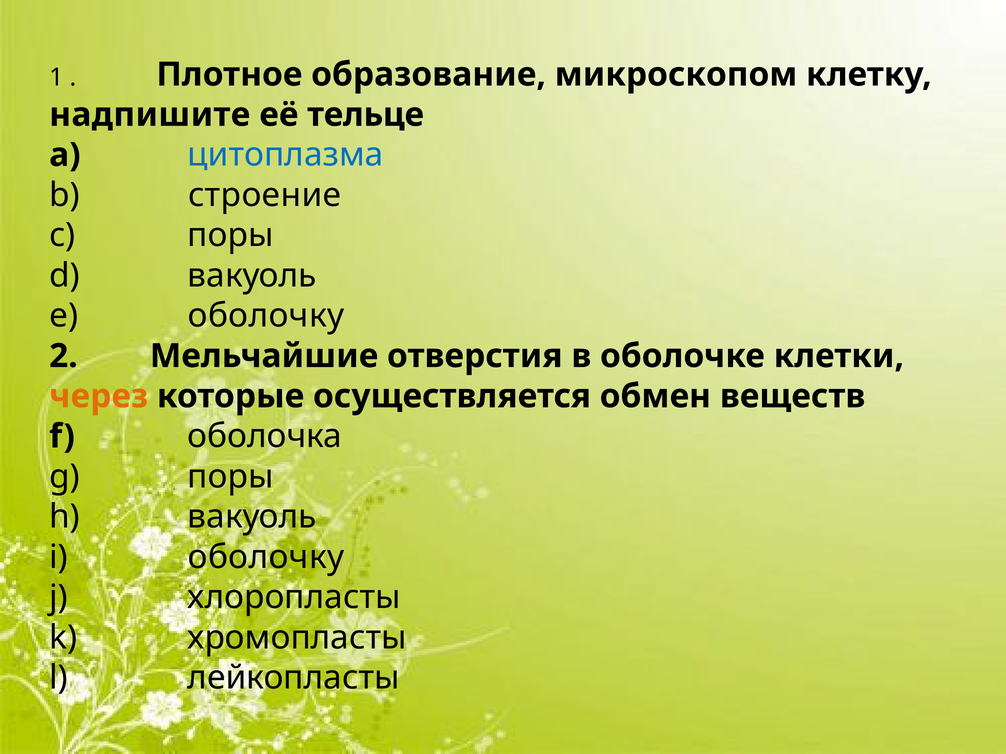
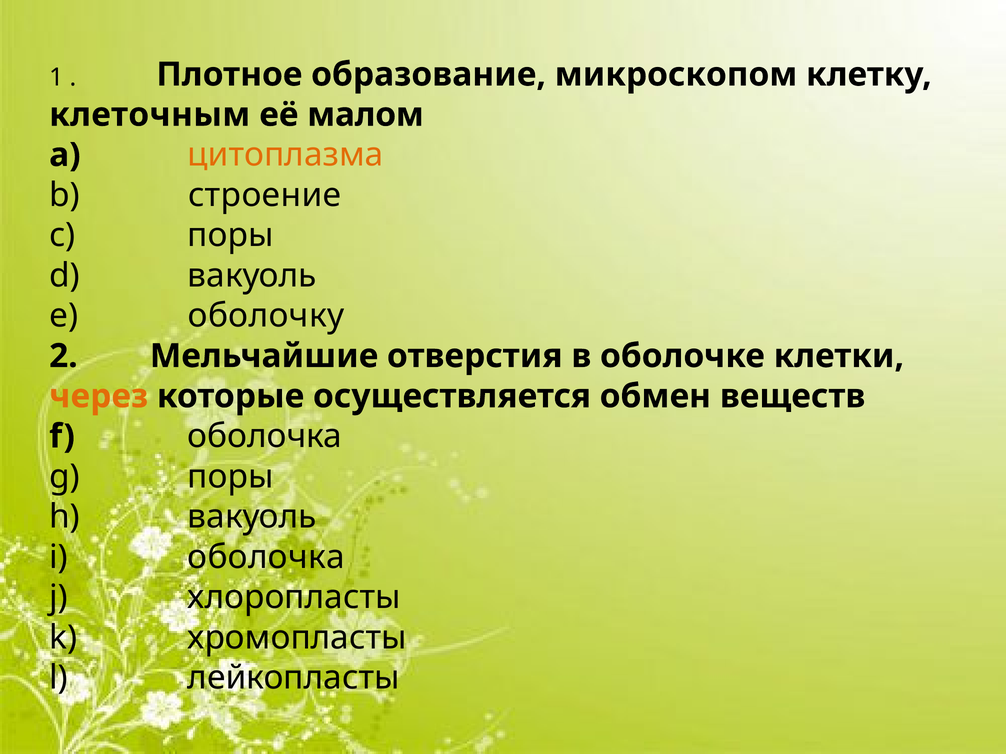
надпишите: надпишите -> клеточным
тельце: тельце -> малом
цитоплазма colour: blue -> orange
оболочку at (266, 557): оболочку -> оболочка
